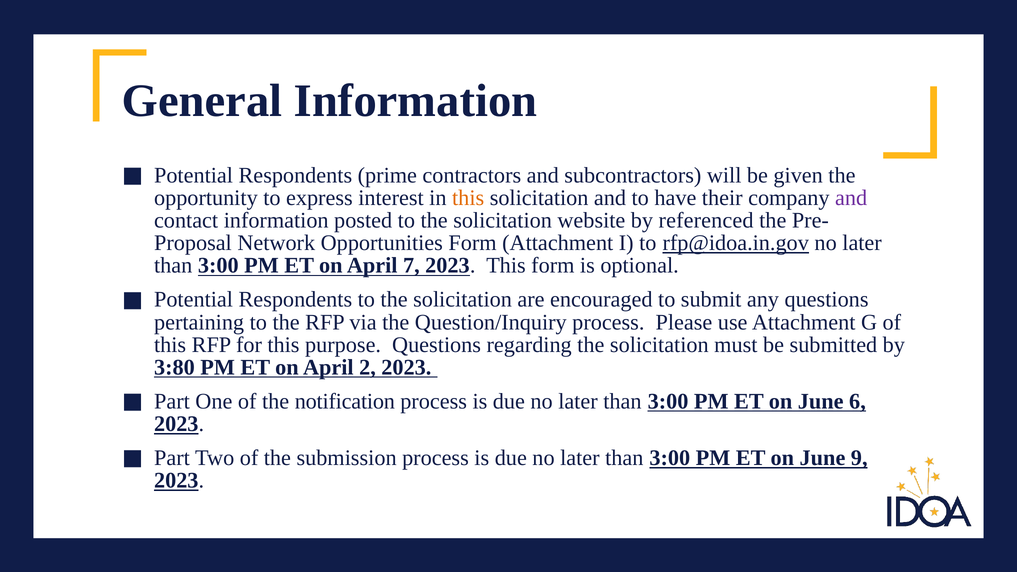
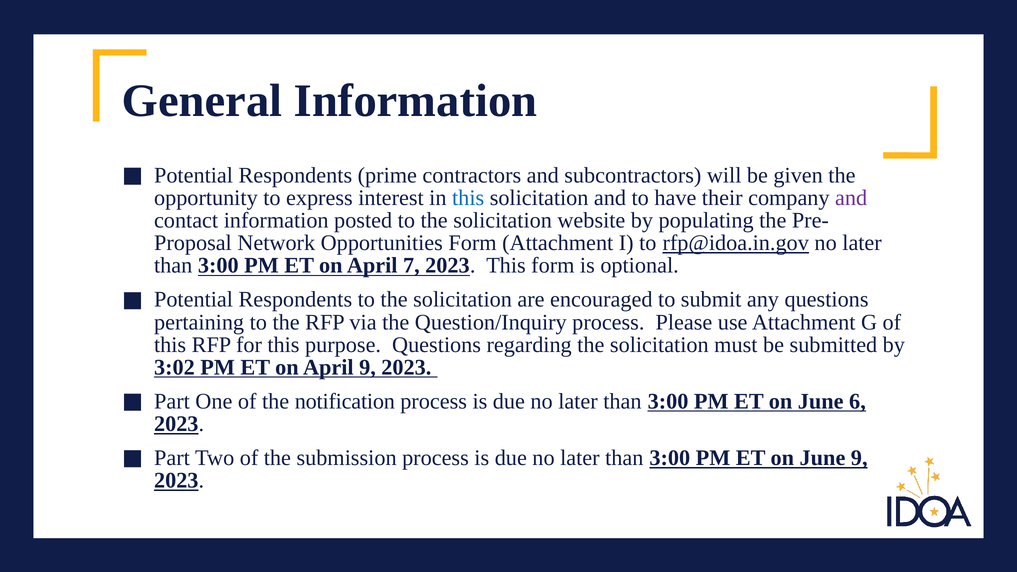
this at (468, 198) colour: orange -> blue
referenced: referenced -> populating
3:80: 3:80 -> 3:02
April 2: 2 -> 9
